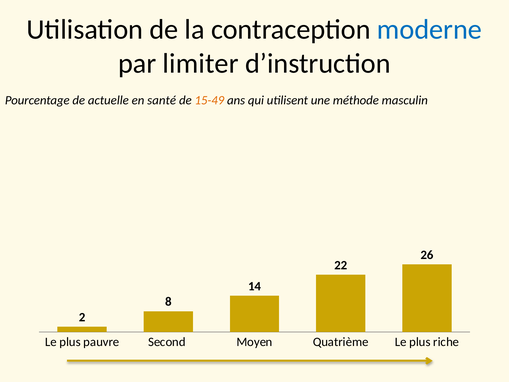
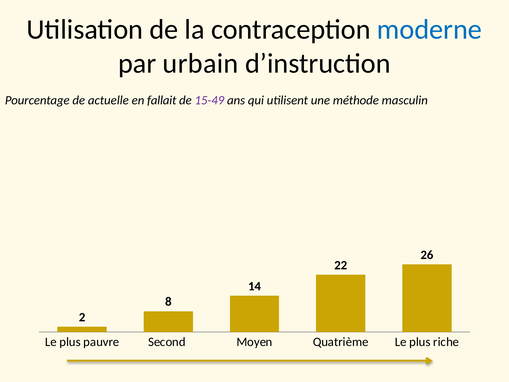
limiter: limiter -> urbain
santé: santé -> fallait
15-49 colour: orange -> purple
